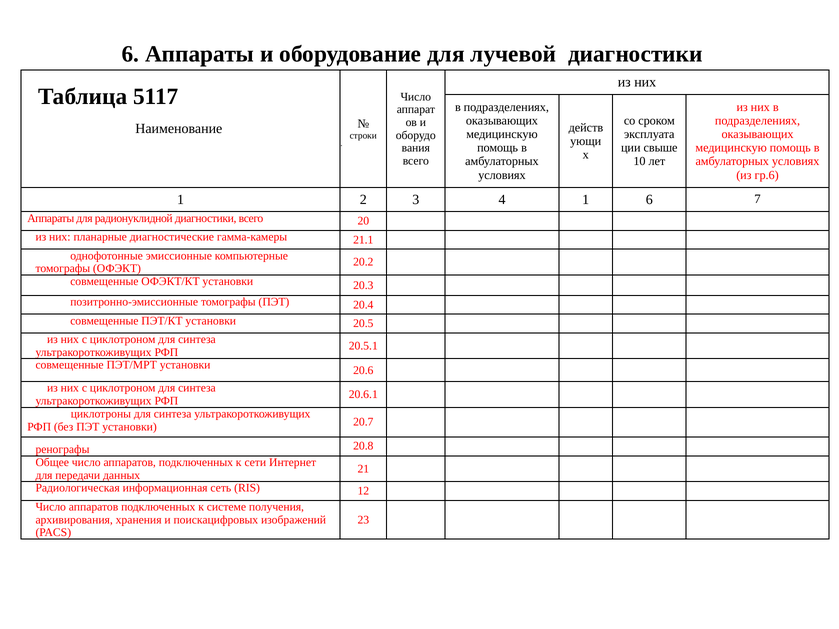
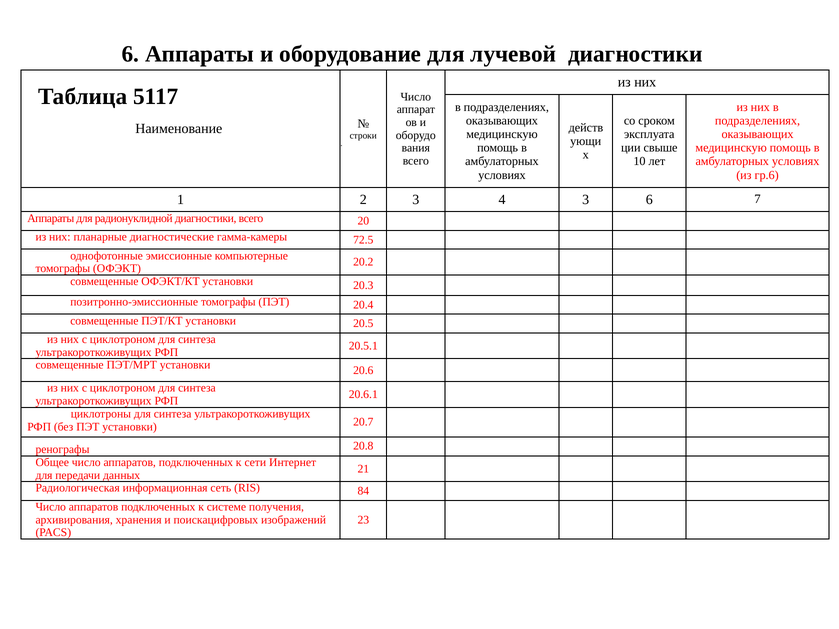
4 1: 1 -> 3
21.1: 21.1 -> 72.5
12: 12 -> 84
